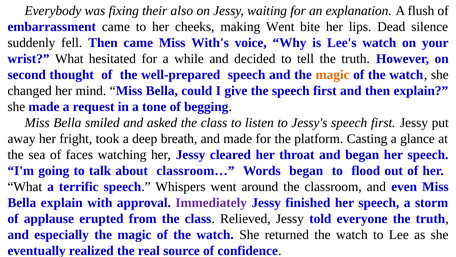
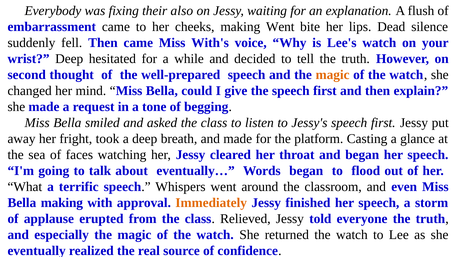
wrist What: What -> Deep
classroom…: classroom… -> eventually…
Bella explain: explain -> making
Immediately colour: purple -> orange
